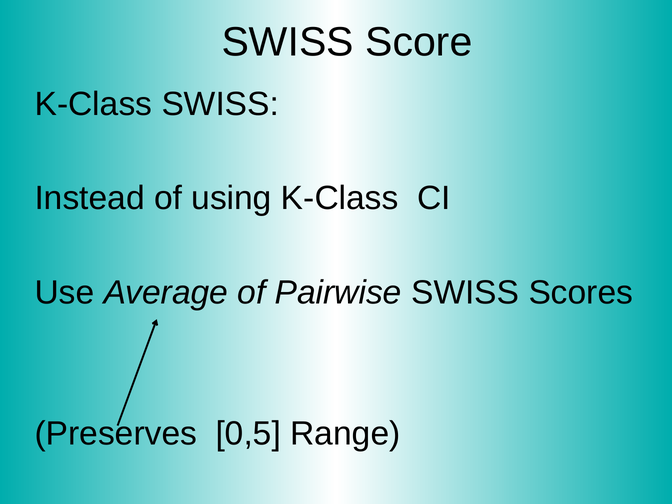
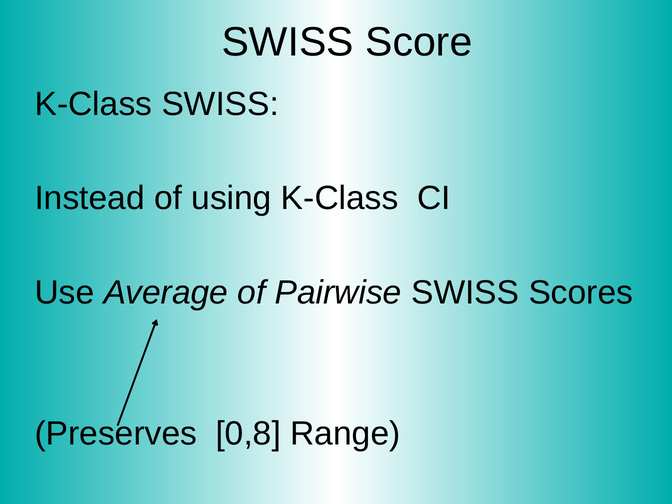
0,5: 0,5 -> 0,8
